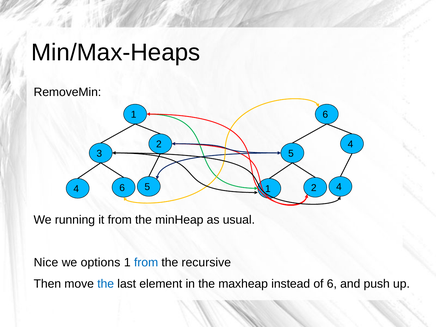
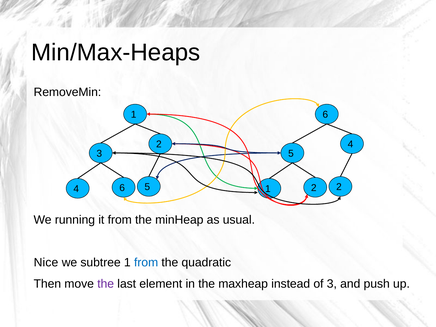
4 at (339, 187): 4 -> 2
options: options -> subtree
recursive: recursive -> quadratic
the at (106, 284) colour: blue -> purple
of 6: 6 -> 3
